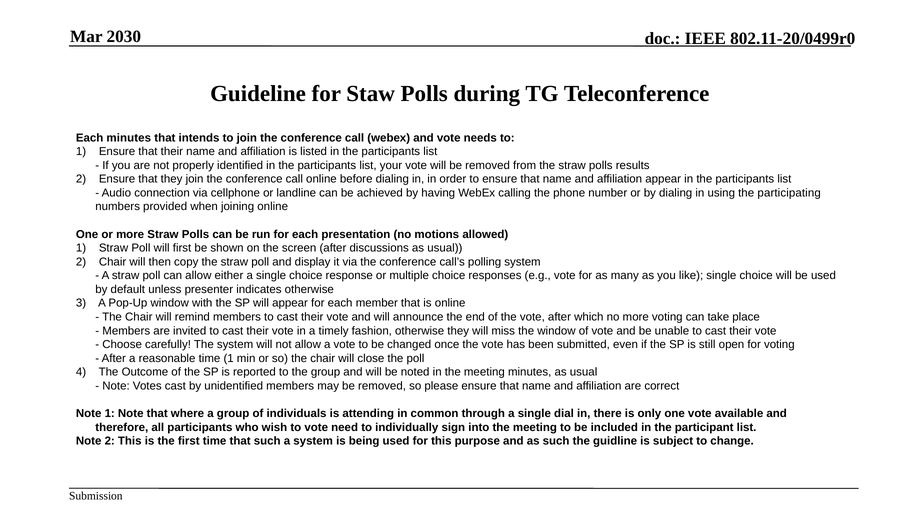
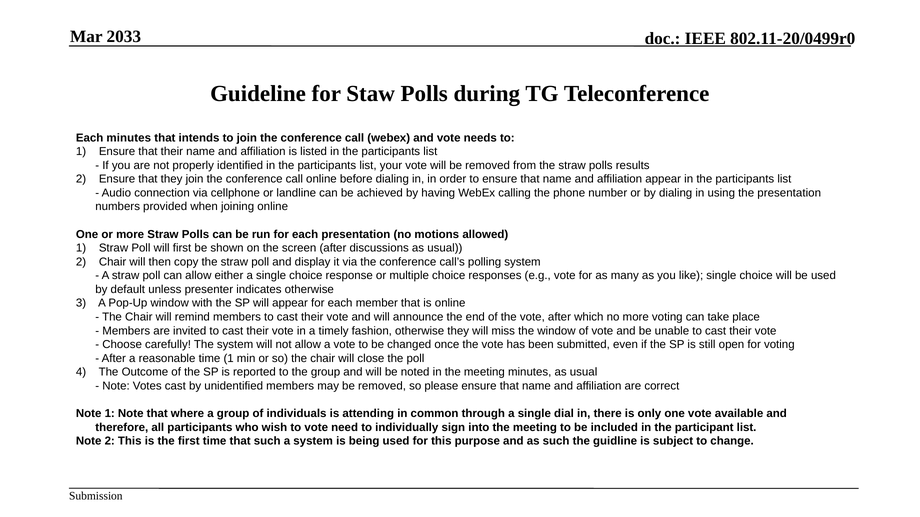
2030: 2030 -> 2033
the participating: participating -> presentation
